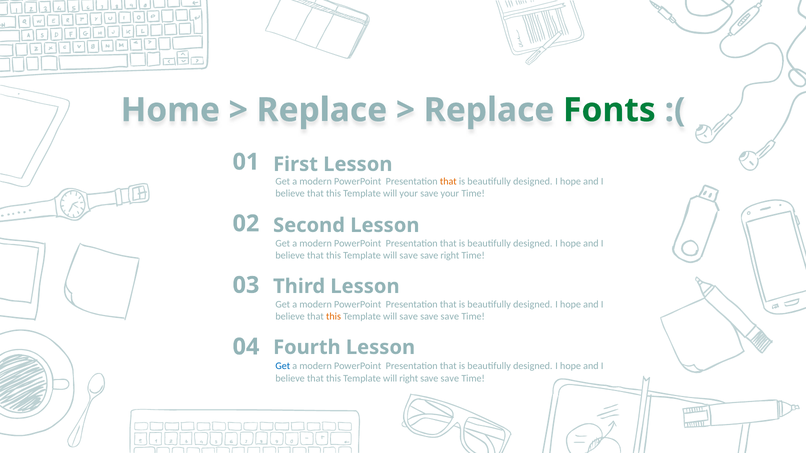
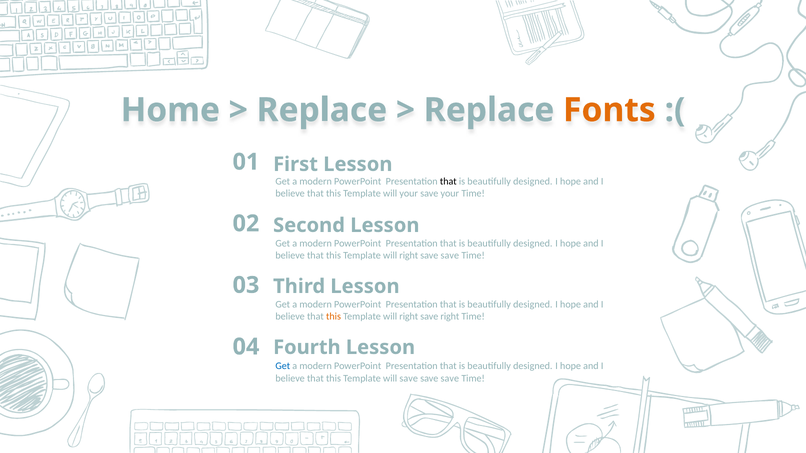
Fonts colour: green -> orange
that at (448, 182) colour: orange -> black
save at (409, 256): save -> right
right at (450, 256): right -> save
save at (409, 317): save -> right
save at (450, 317): save -> right
will right: right -> save
